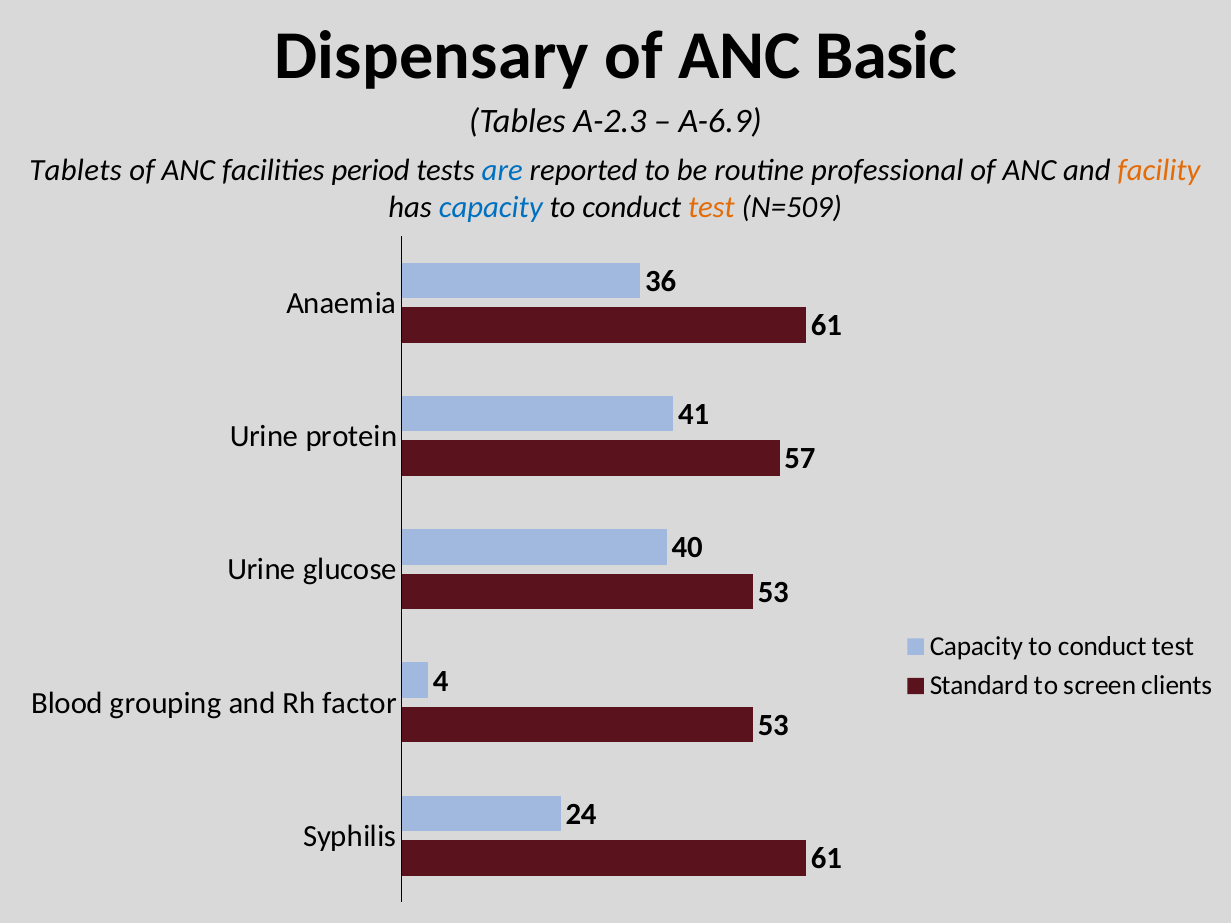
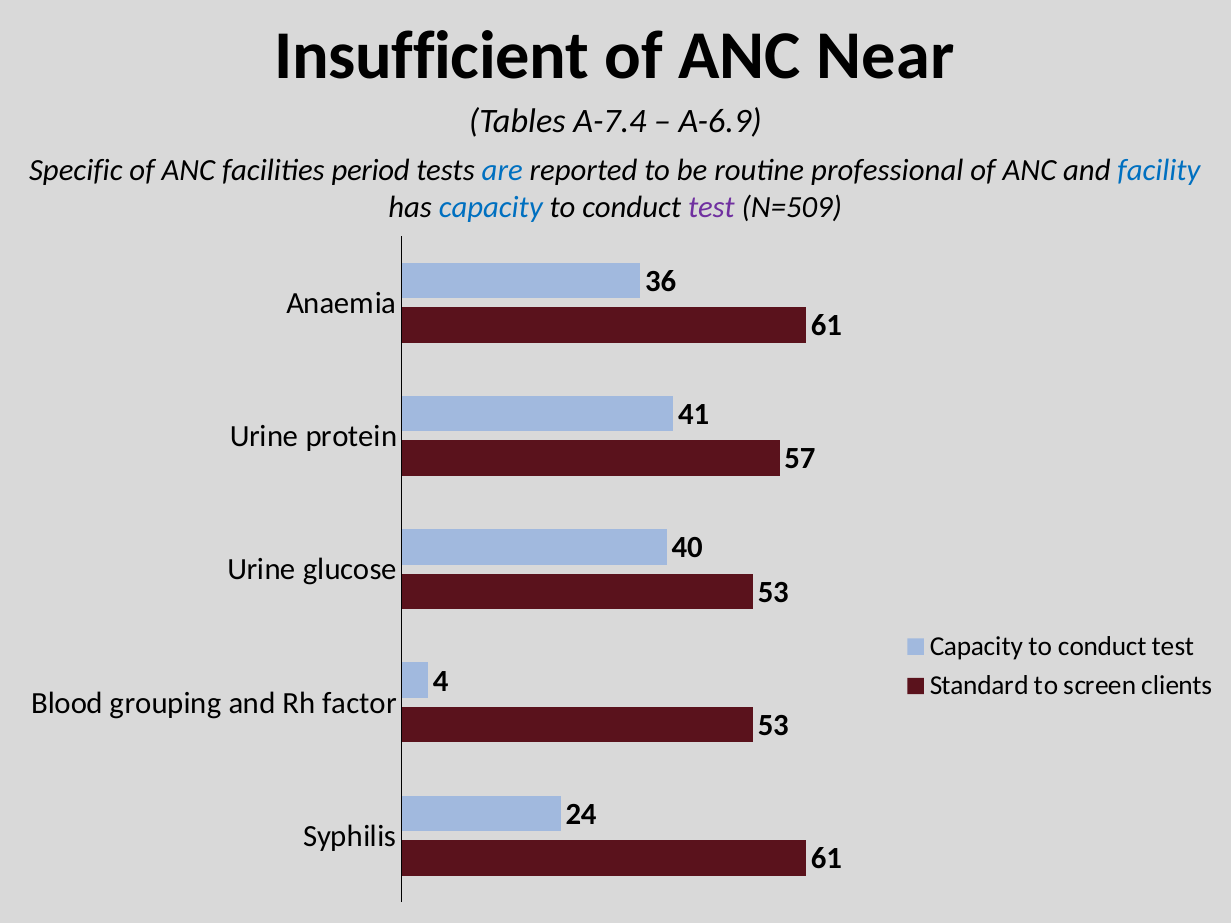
Dispensary: Dispensary -> Insufficient
Basic: Basic -> Near
A-2.3: A-2.3 -> A-7.4
Tablets: Tablets -> Specific
facility colour: orange -> blue
test at (711, 207) colour: orange -> purple
